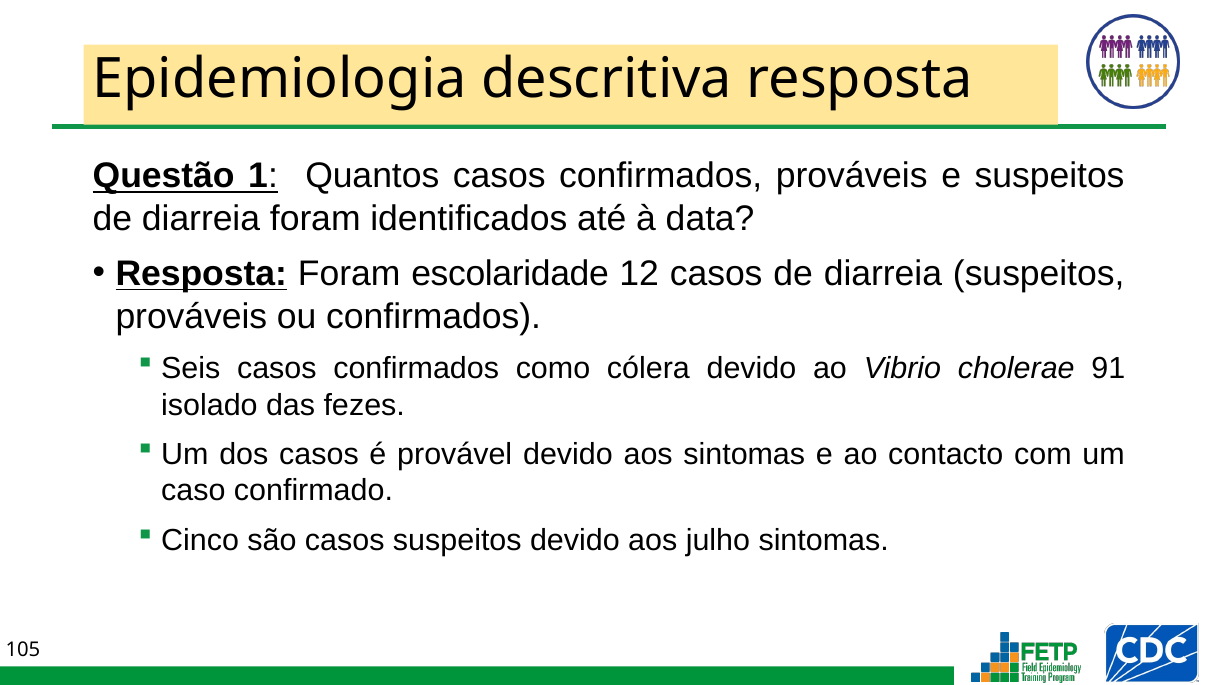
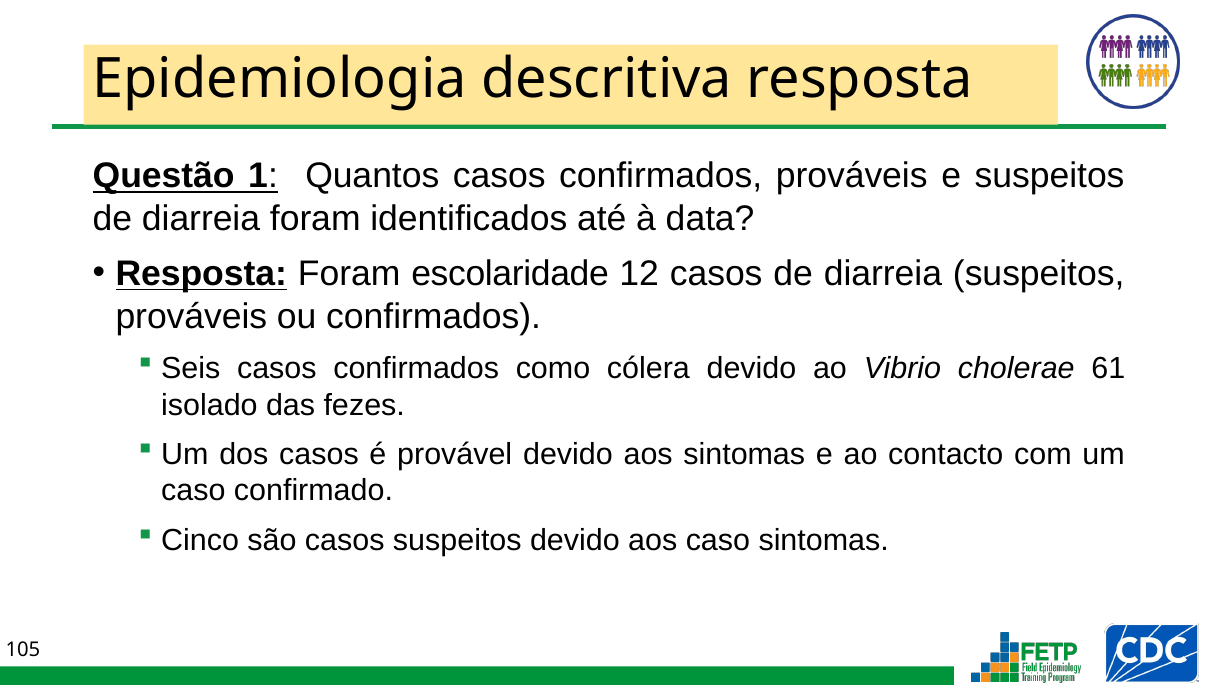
91: 91 -> 61
aos julho: julho -> caso
